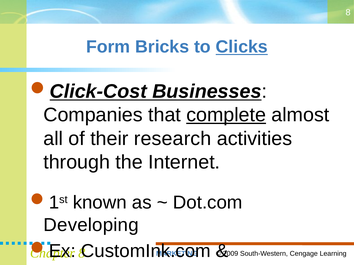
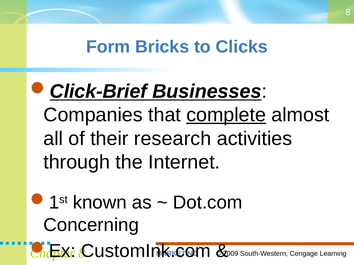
Clicks underline: present -> none
Click-Cost: Click-Cost -> Click-Brief
Developing: Developing -> Concerning
